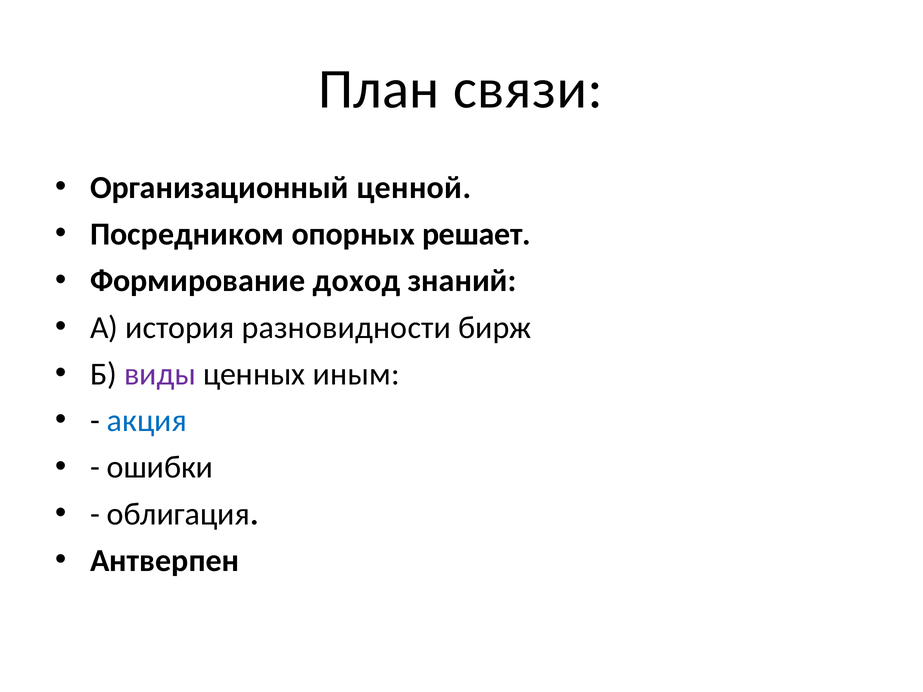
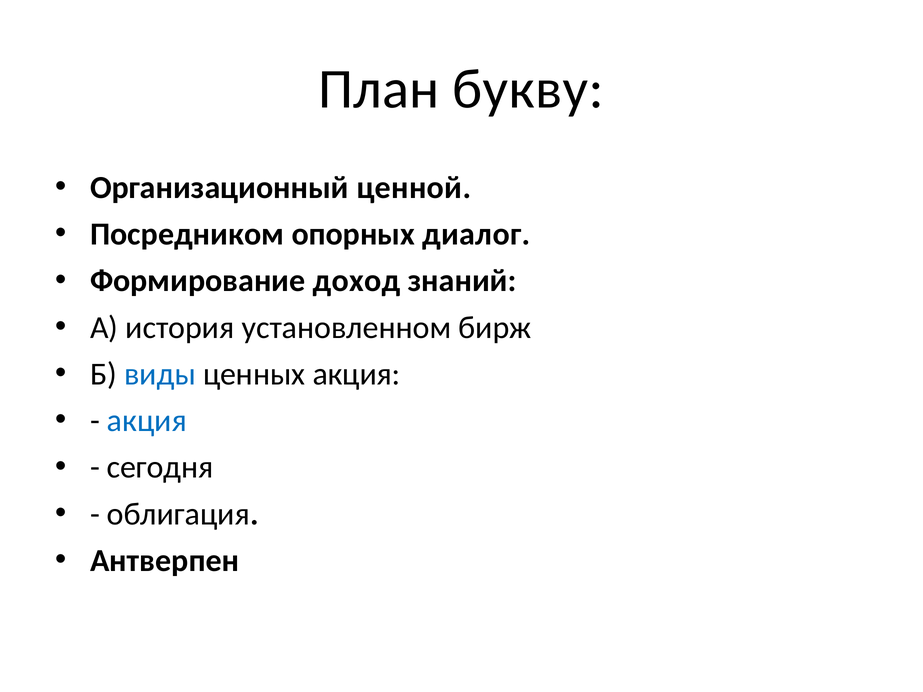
связи: связи -> букву
решает: решает -> диалог
разновидности: разновидности -> установленном
виды colour: purple -> blue
ценных иным: иным -> акция
ошибки: ошибки -> сегодня
